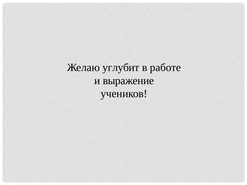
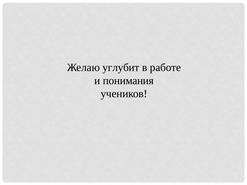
выражение: выражение -> понимания
